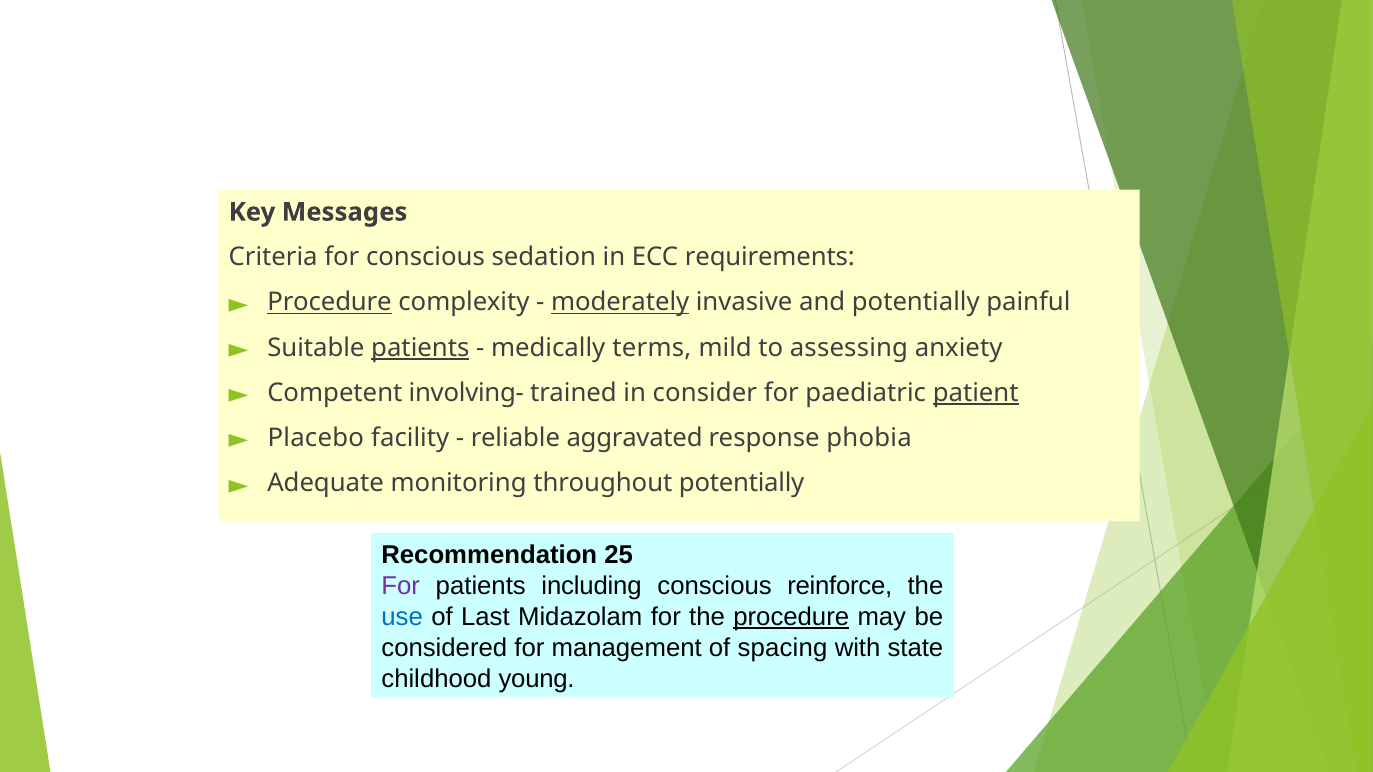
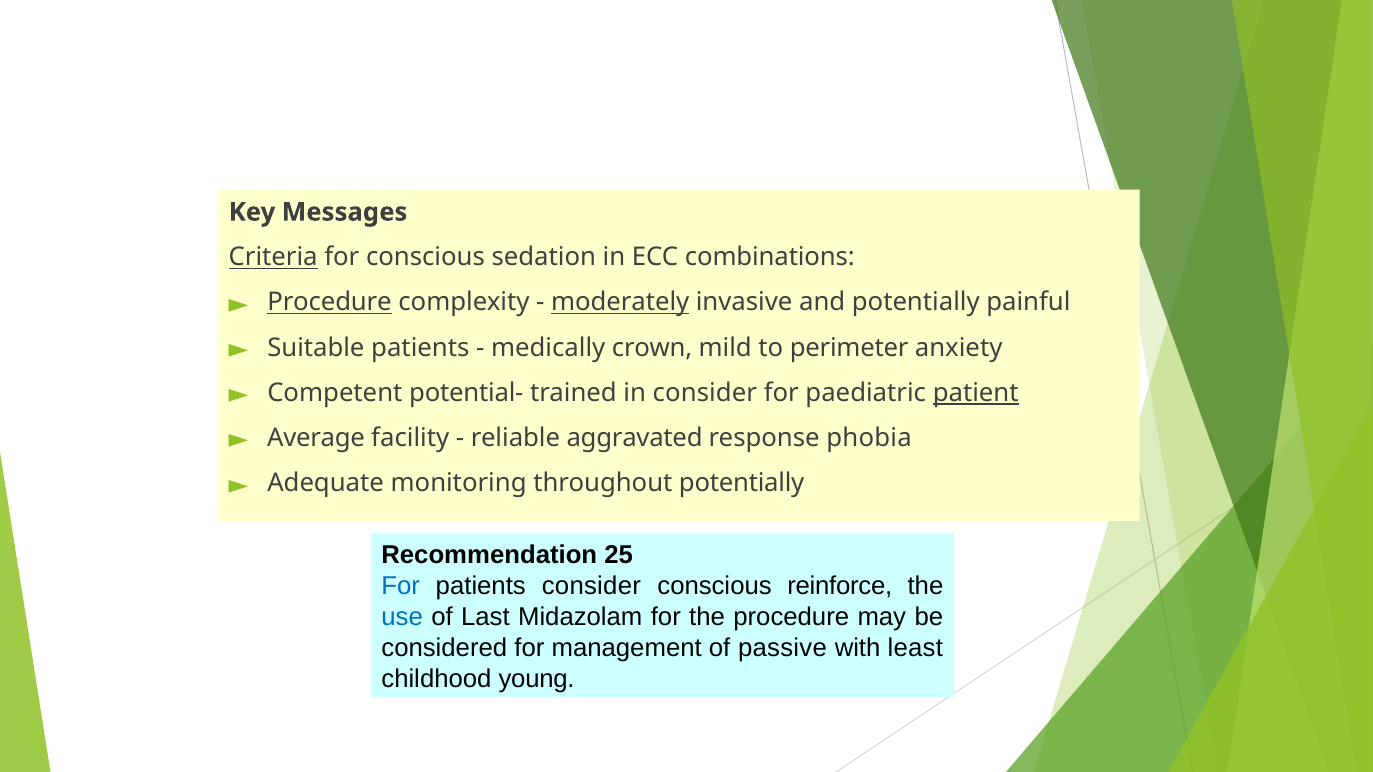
Criteria underline: none -> present
requirements: requirements -> combinations
patients at (420, 348) underline: present -> none
terms: terms -> crown
assessing: assessing -> perimeter
involving-: involving- -> potential-
Placebo: Placebo -> Average
For at (401, 586) colour: purple -> blue
patients including: including -> consider
procedure at (791, 617) underline: present -> none
spacing: spacing -> passive
state: state -> least
